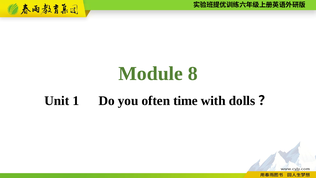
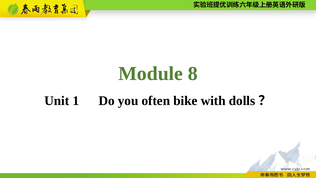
time: time -> bike
